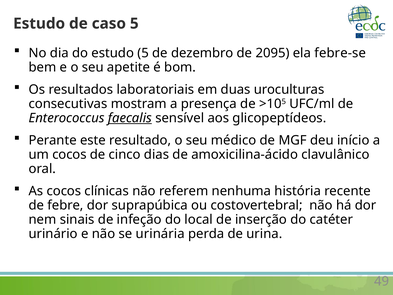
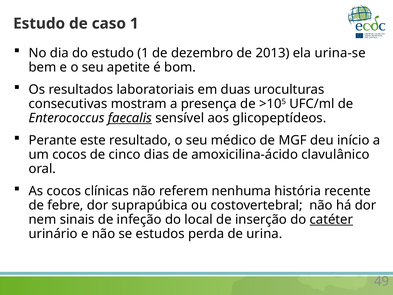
caso 5: 5 -> 1
estudo 5: 5 -> 1
2095: 2095 -> 2013
febre-se: febre-se -> urina-se
catéter underline: none -> present
urinária: urinária -> estudos
